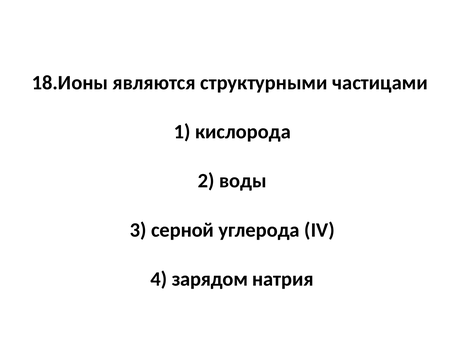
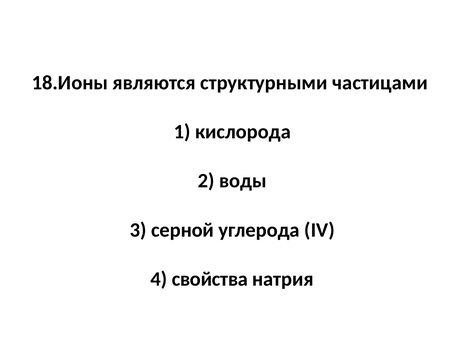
зарядом: зарядом -> свойства
